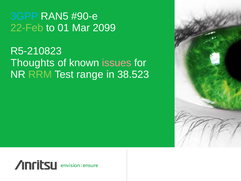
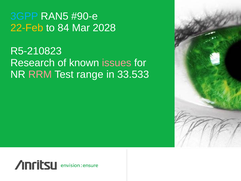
22-Feb colour: light green -> yellow
01: 01 -> 84
2099: 2099 -> 2028
Thoughts: Thoughts -> Research
RRM colour: light green -> pink
38.523: 38.523 -> 33.533
